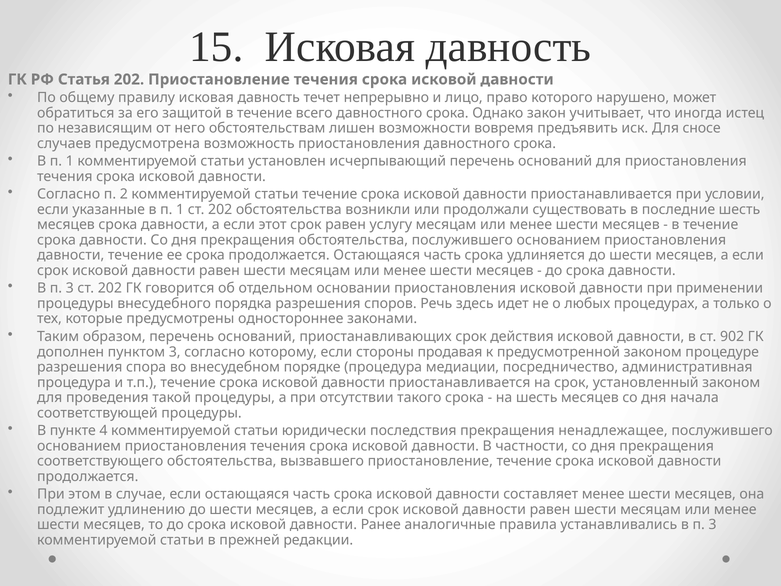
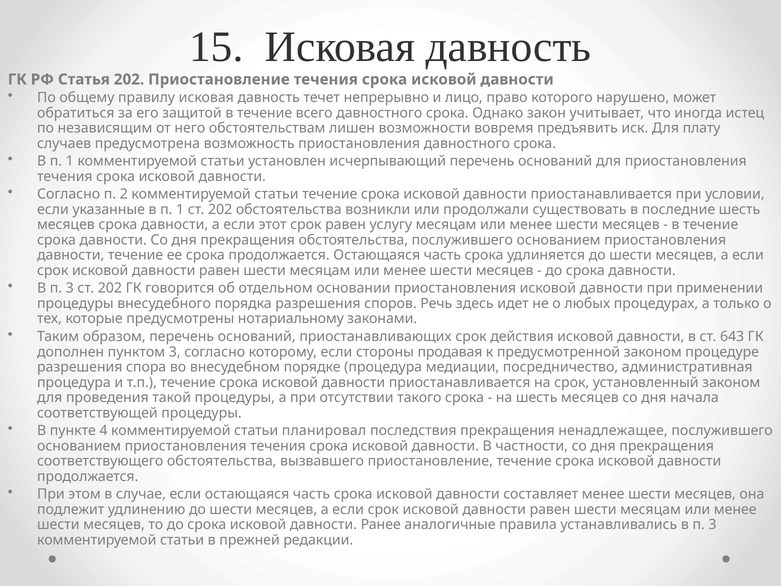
сносе: сносе -> плату
одностороннее: одностороннее -> нотариальному
902: 902 -> 643
юридически: юридически -> планировал
